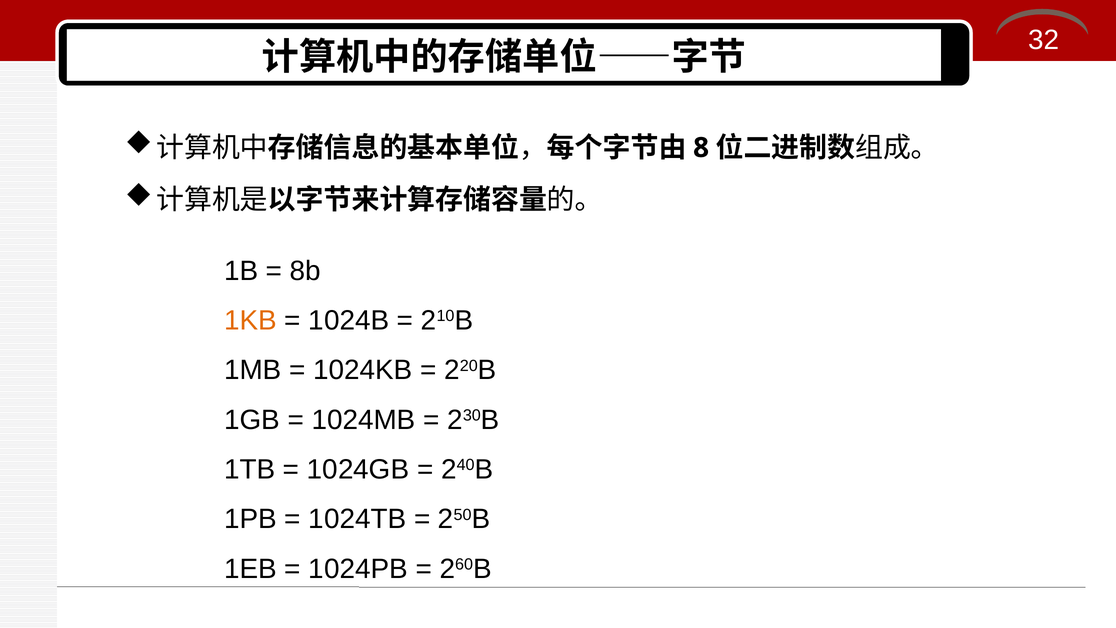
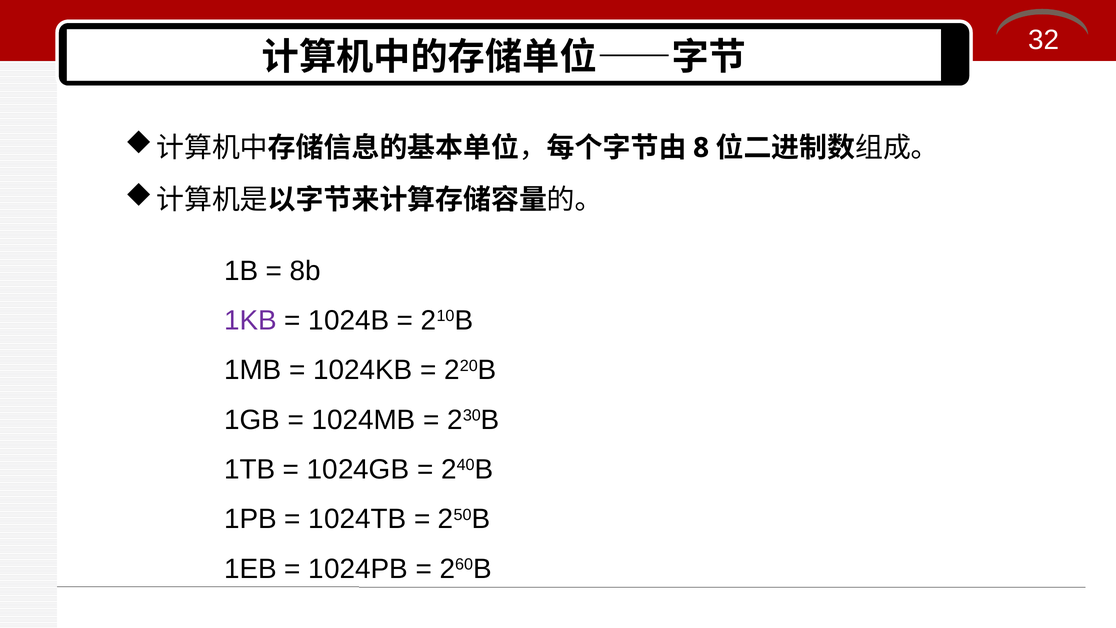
1KB colour: orange -> purple
